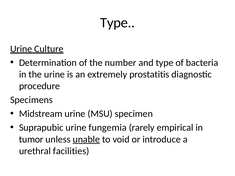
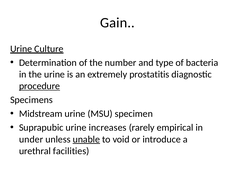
Type at (118, 23): Type -> Gain
procedure underline: none -> present
fungemia: fungemia -> increases
tumor: tumor -> under
